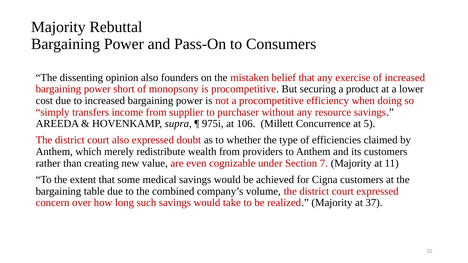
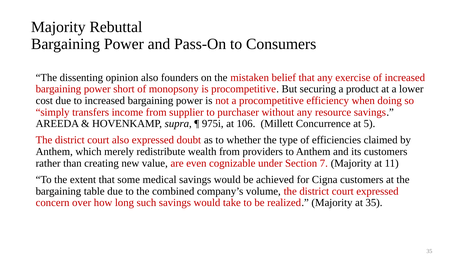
at 37: 37 -> 35
